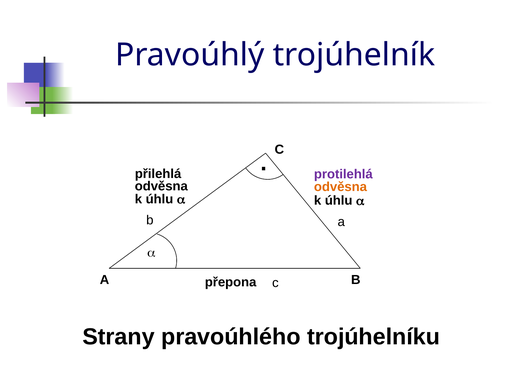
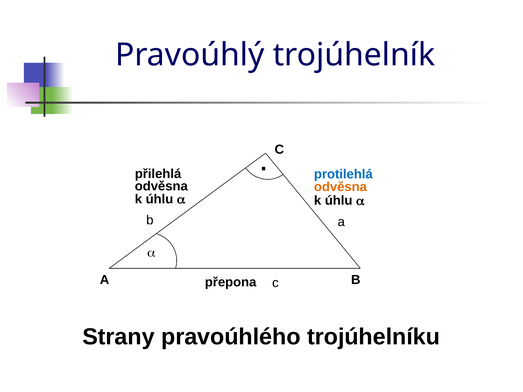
protilehlá colour: purple -> blue
